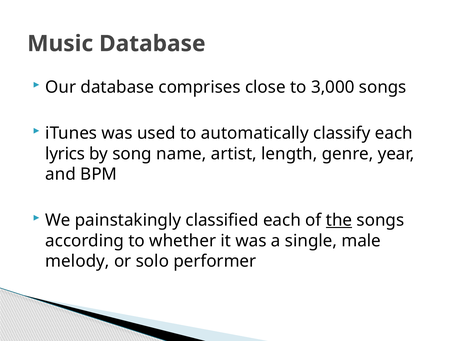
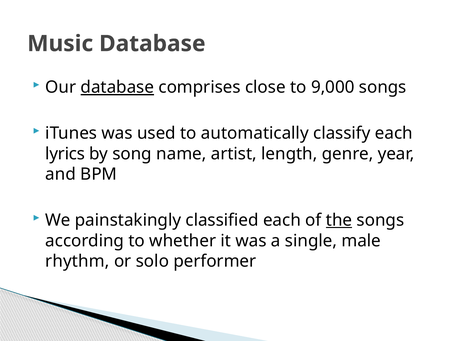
database at (117, 87) underline: none -> present
3,000: 3,000 -> 9,000
melody: melody -> rhythm
